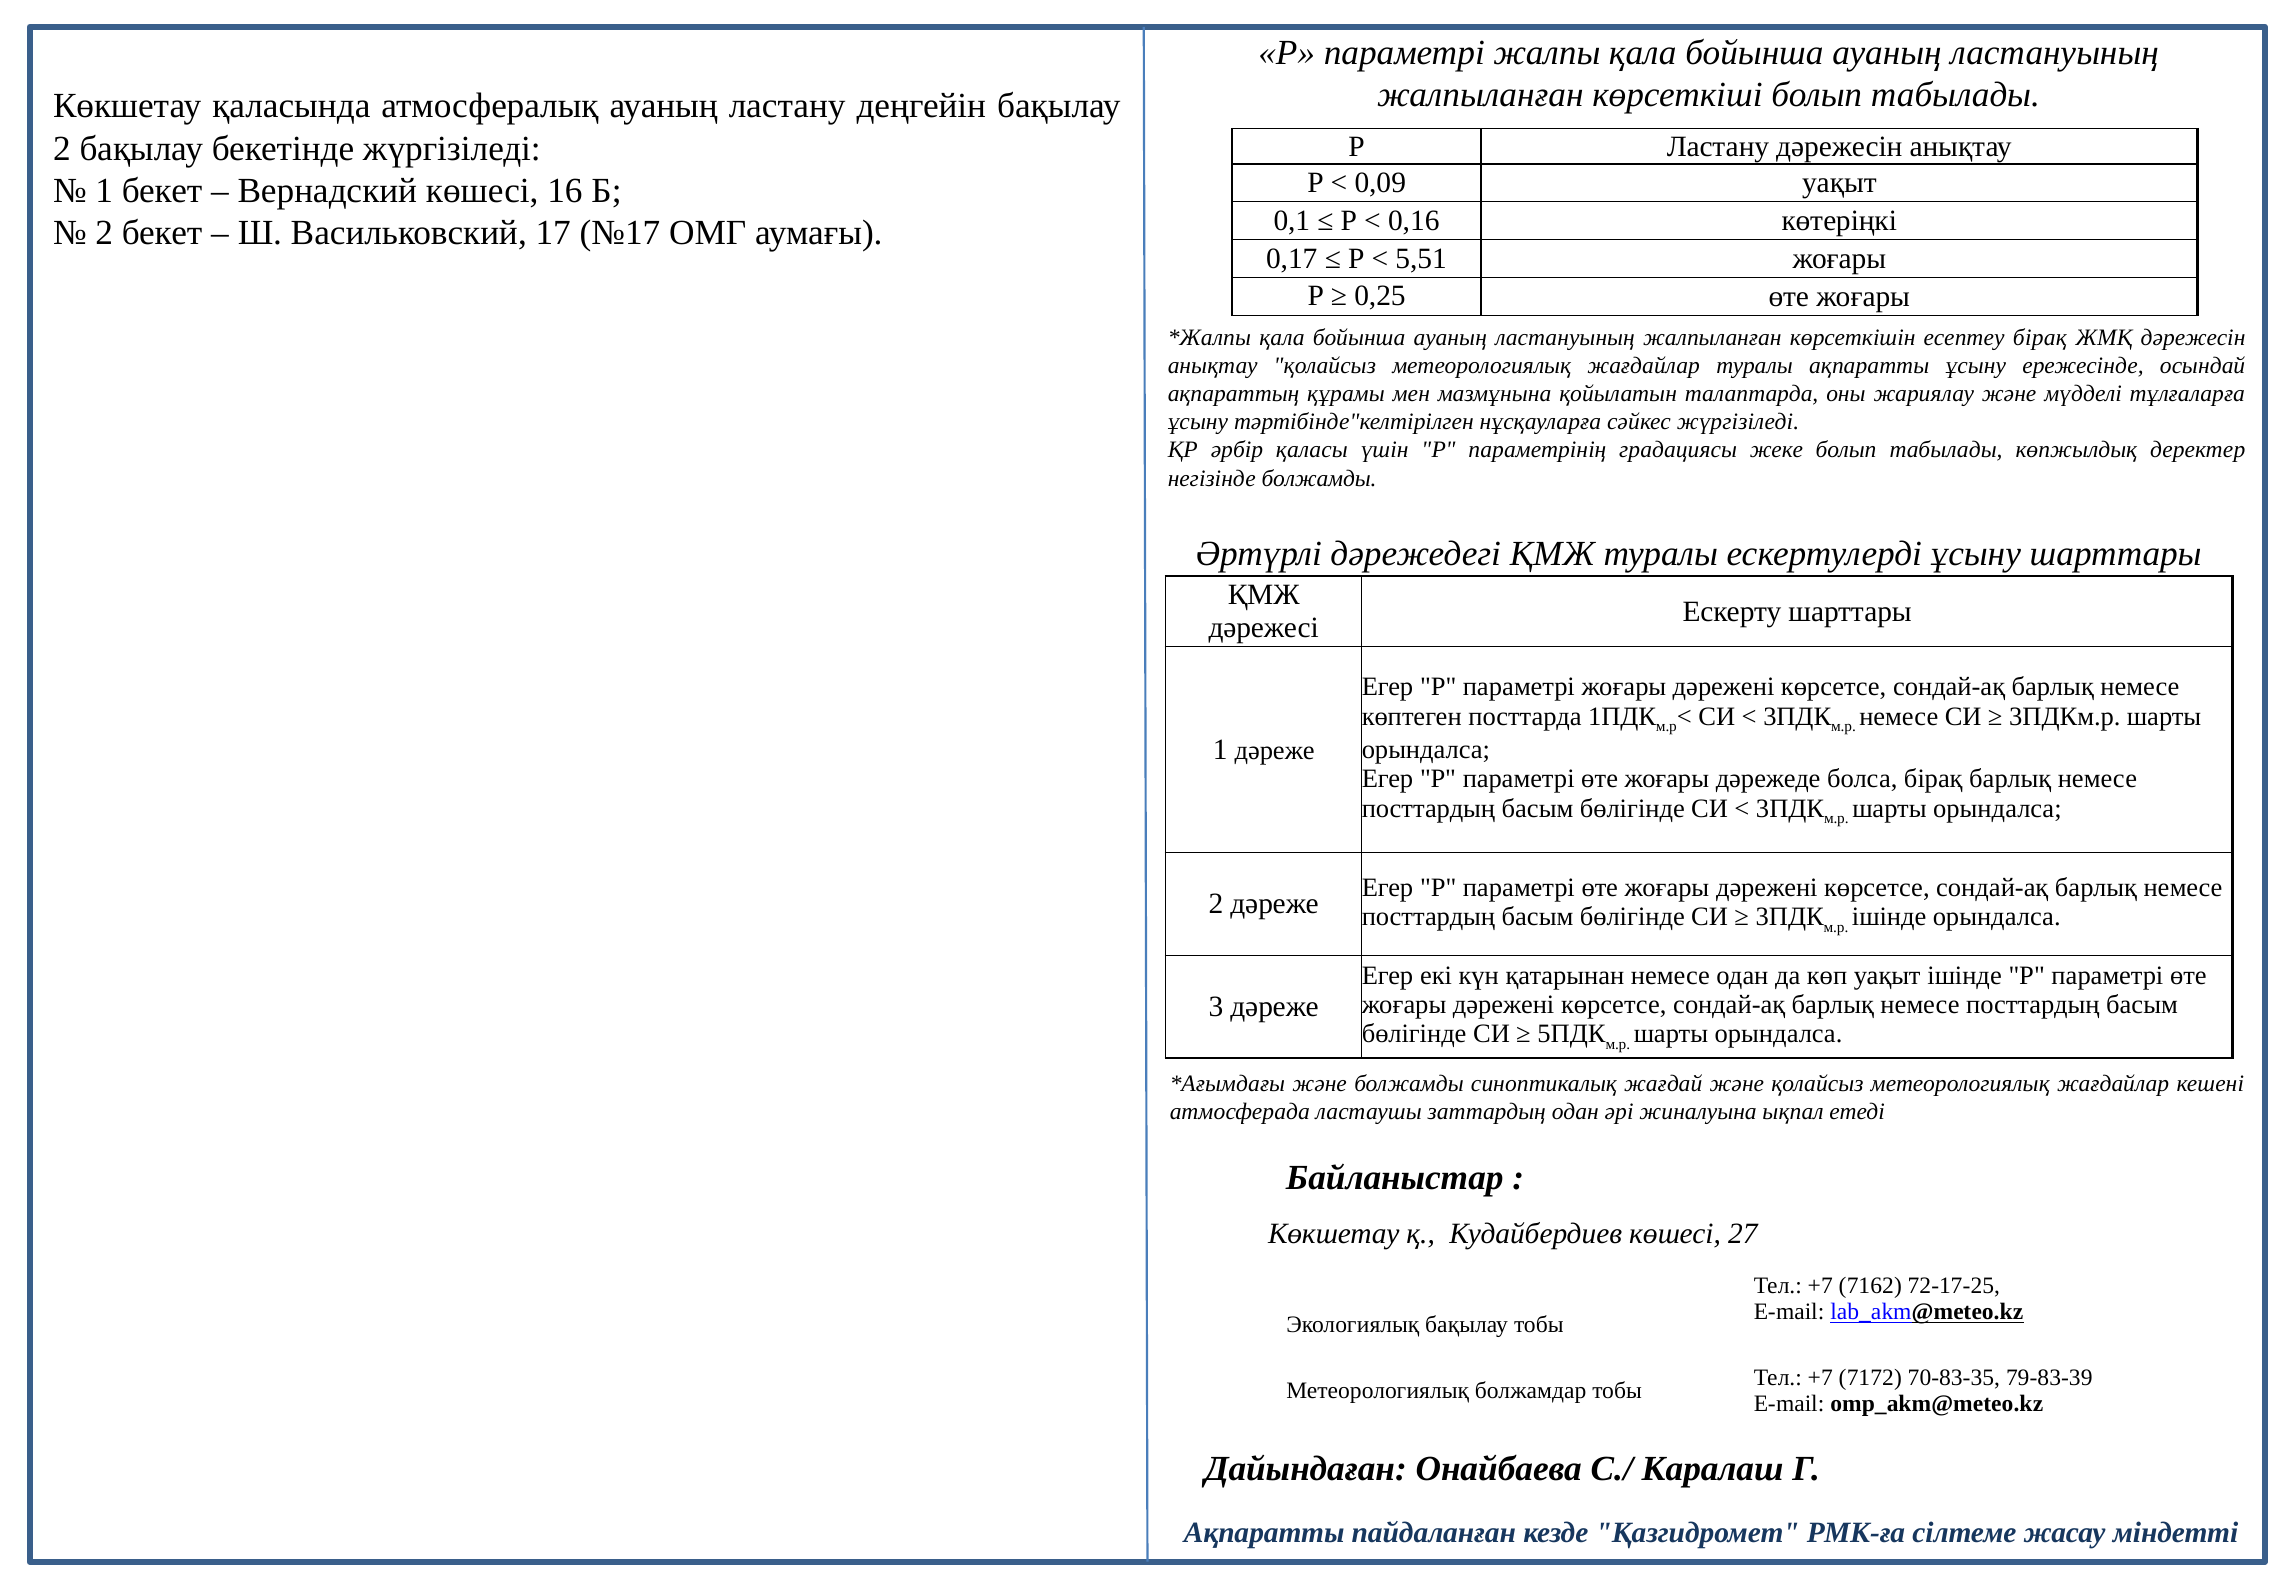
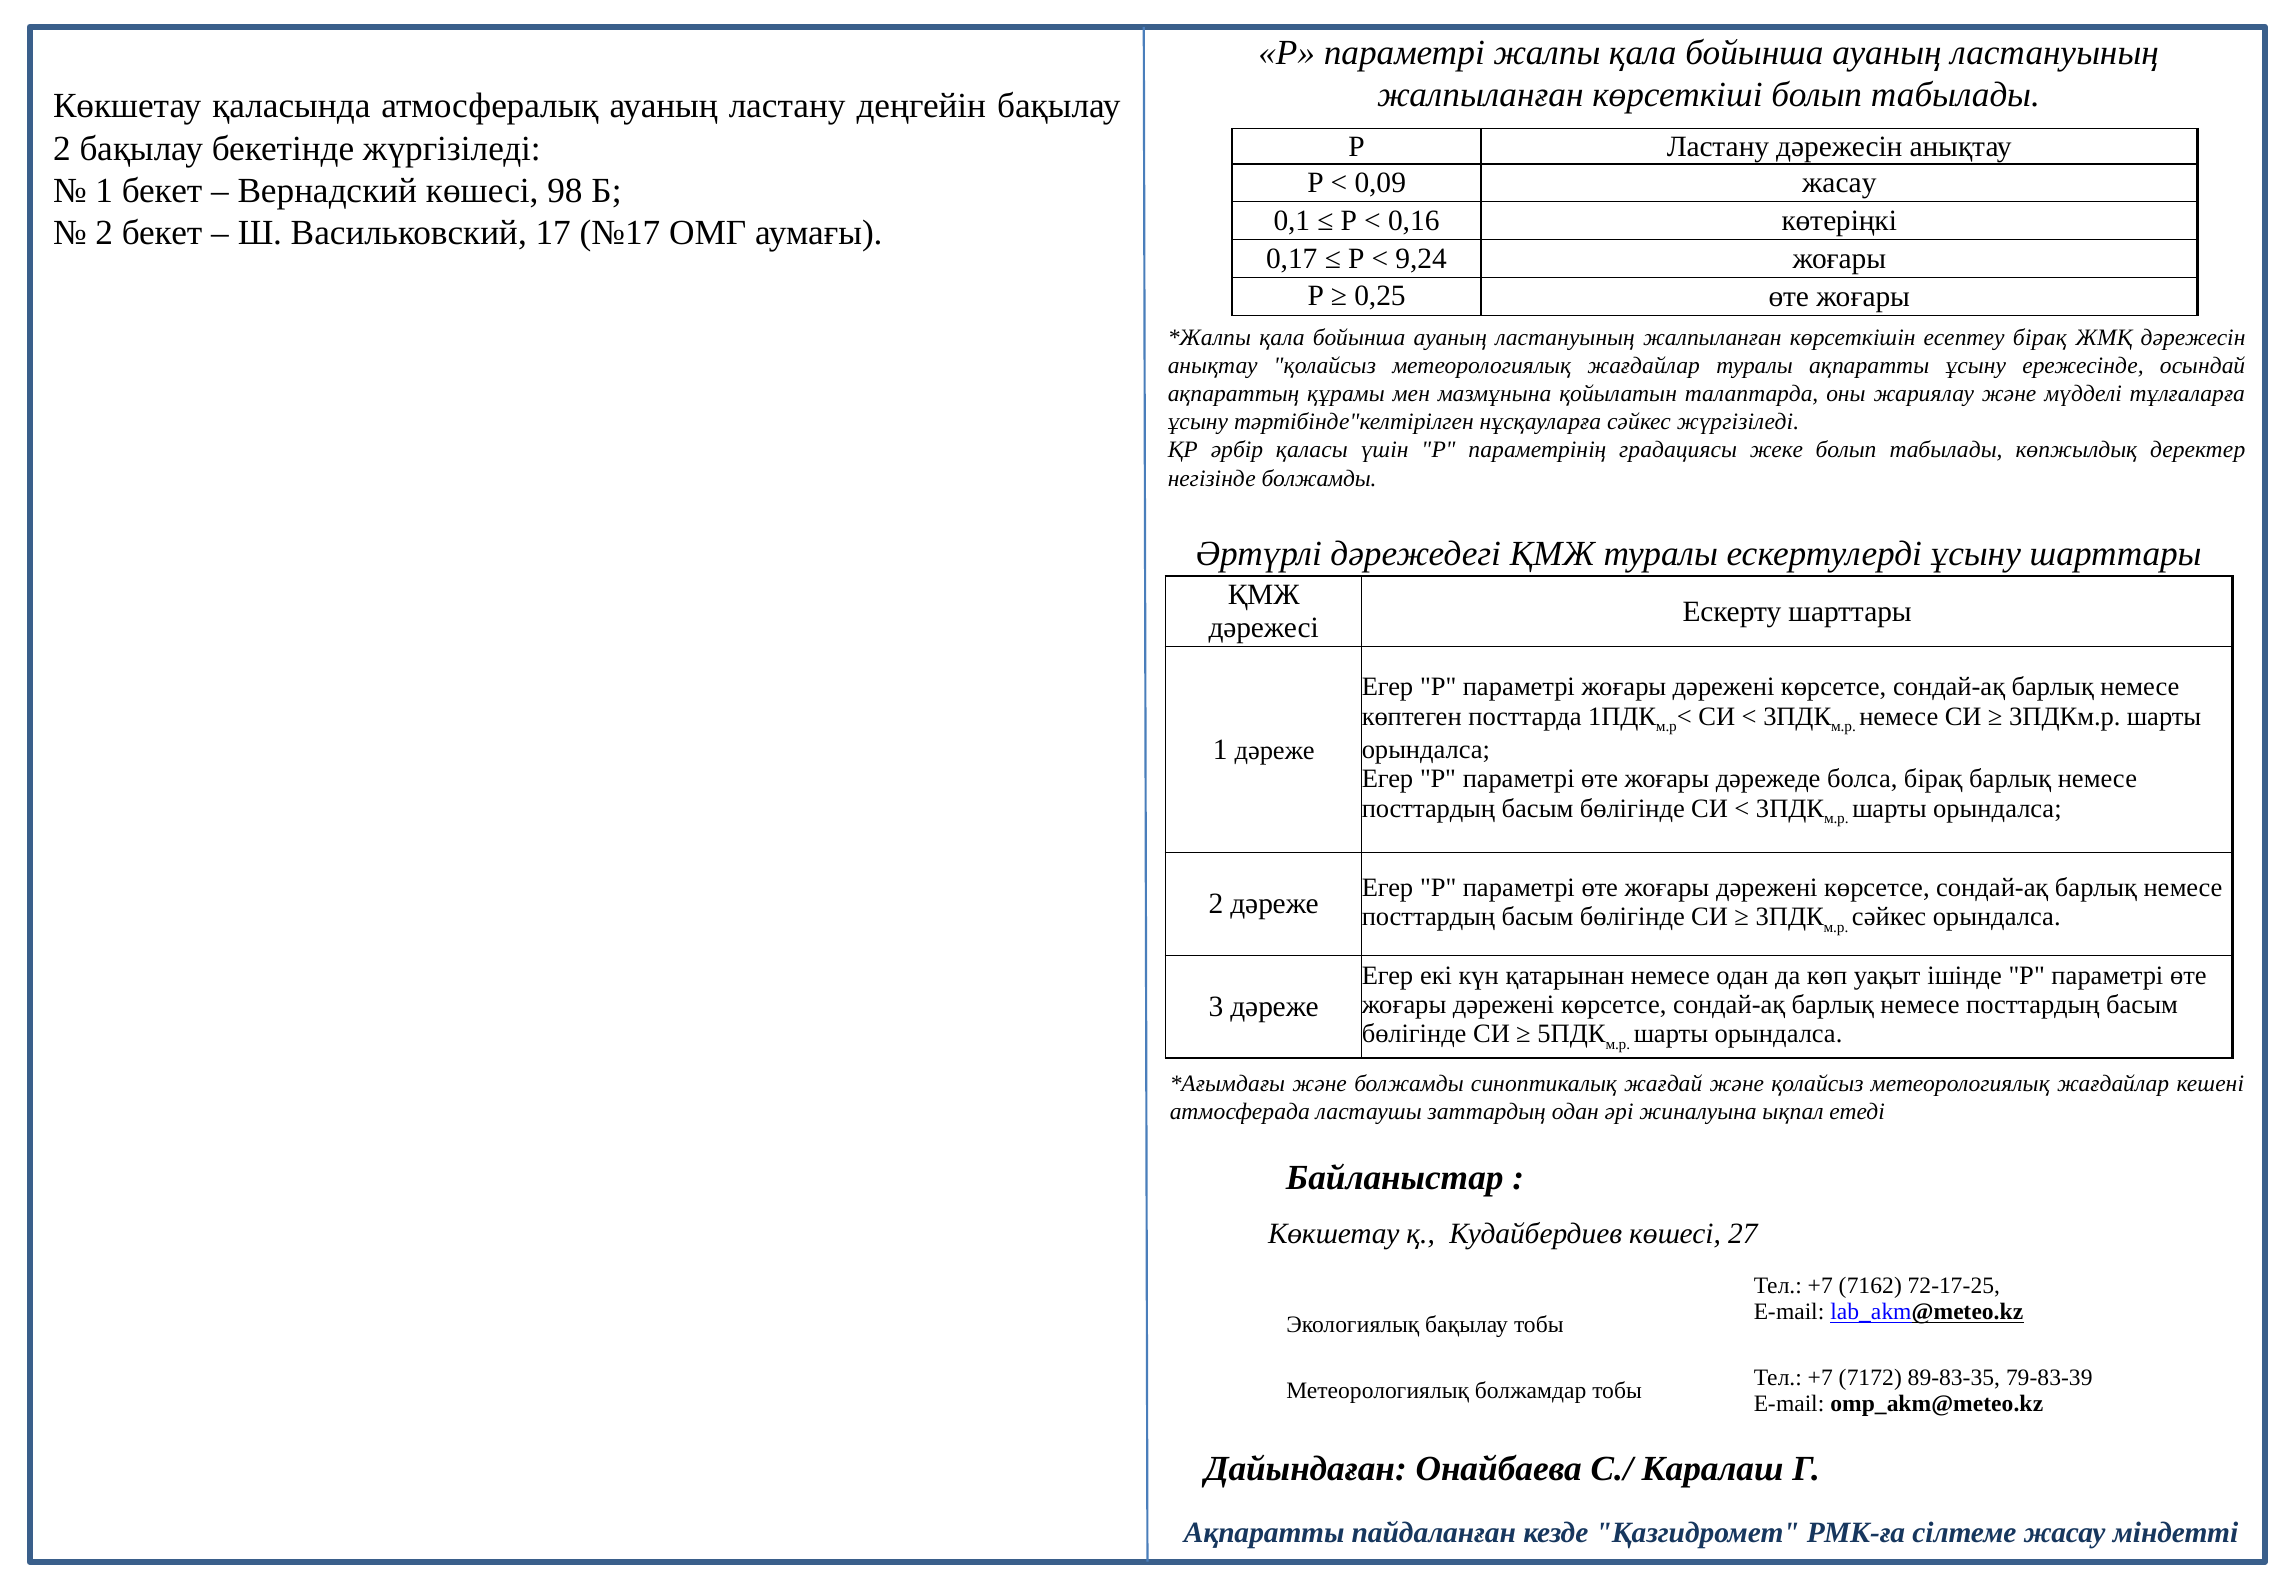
0,09 уақыт: уақыт -> жасау
16: 16 -> 98
5,51: 5,51 -> 9,24
ішінде at (1889, 917): ішінде -> сәйкес
70-83-35: 70-83-35 -> 89-83-35
